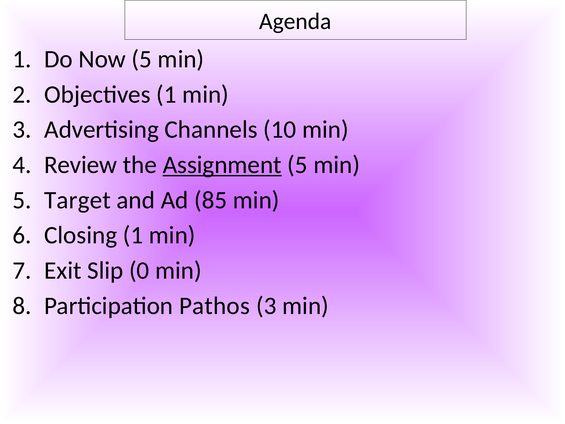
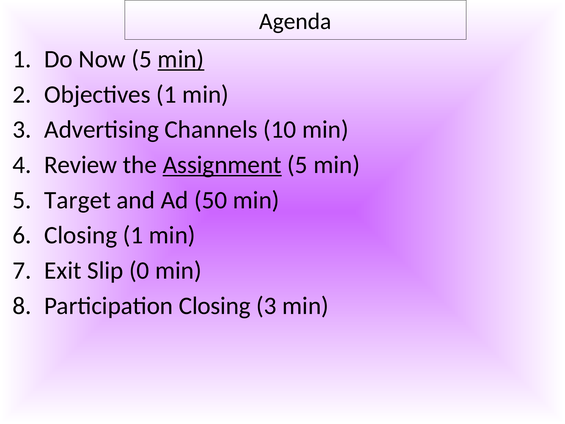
min at (181, 59) underline: none -> present
85: 85 -> 50
Participation Pathos: Pathos -> Closing
